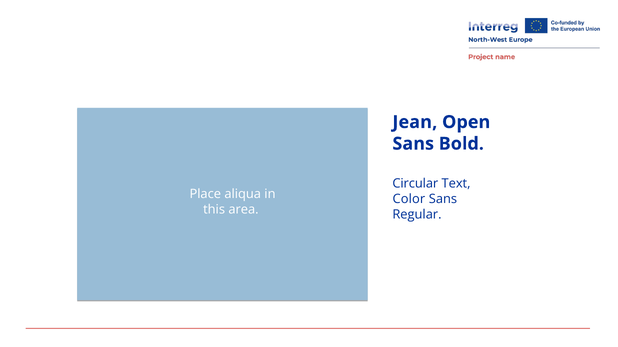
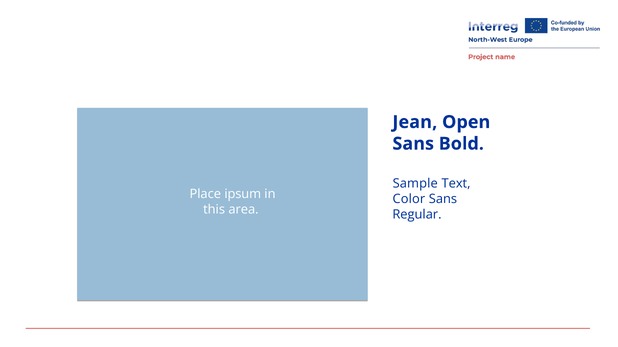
Circular: Circular -> Sample
aliqua: aliqua -> ipsum
